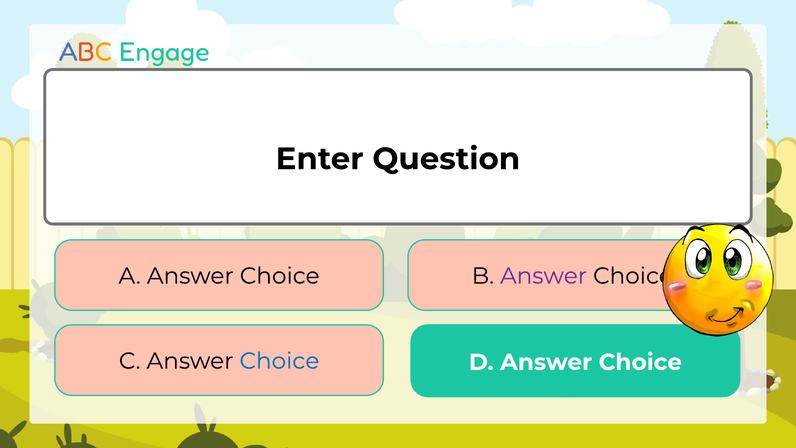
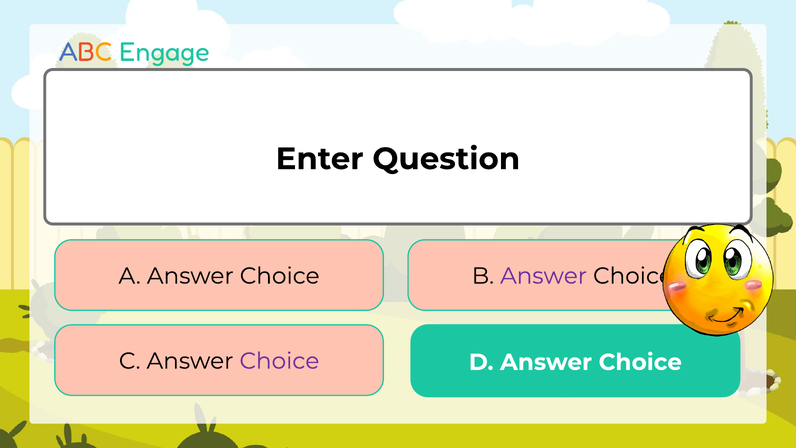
Choice at (279, 361) colour: blue -> purple
